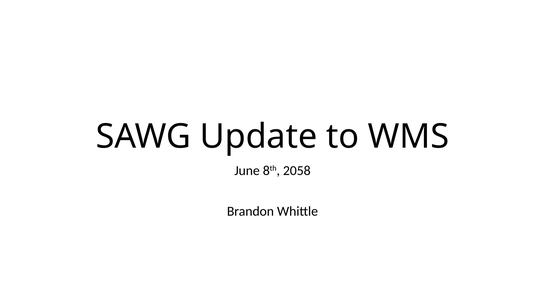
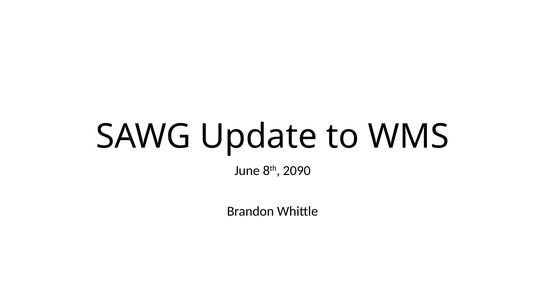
2058: 2058 -> 2090
